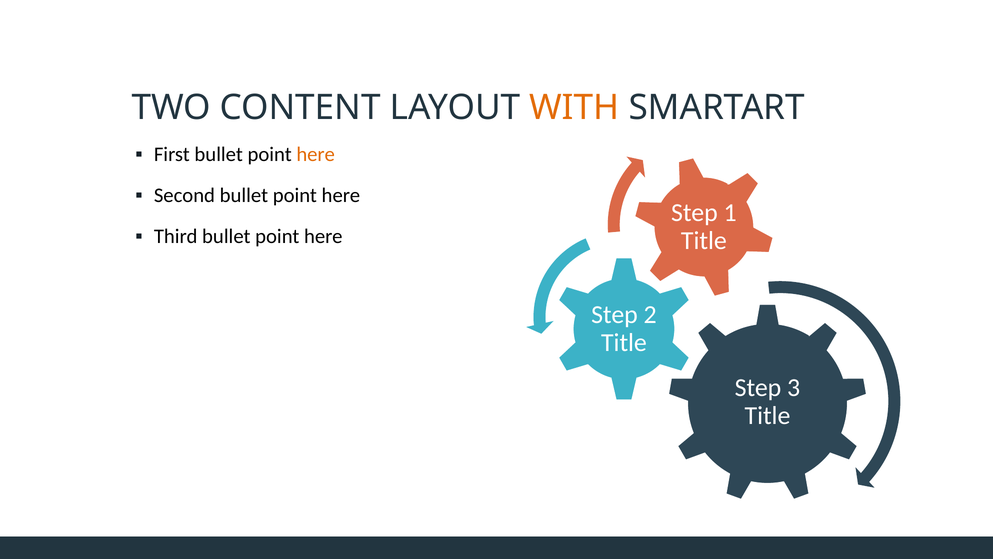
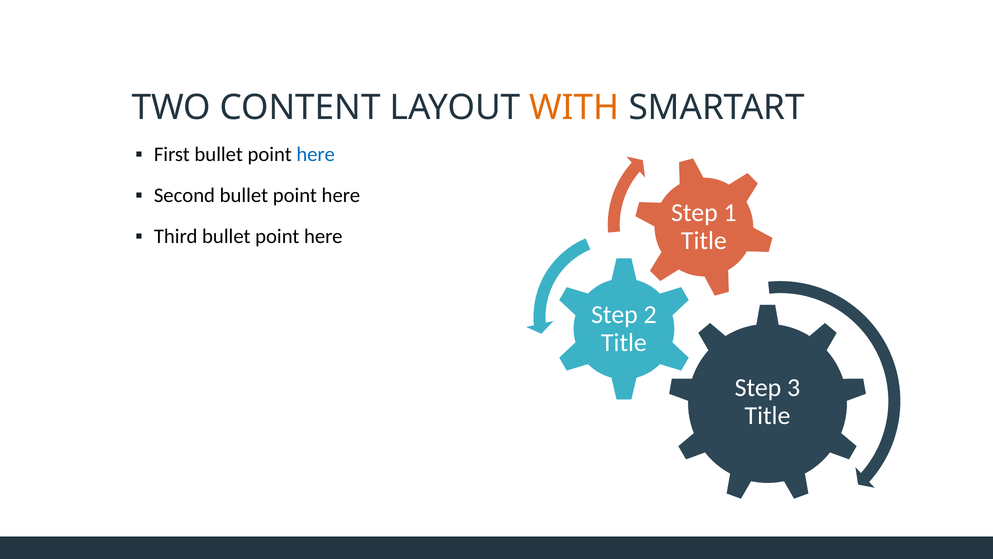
here at (316, 154) colour: orange -> blue
